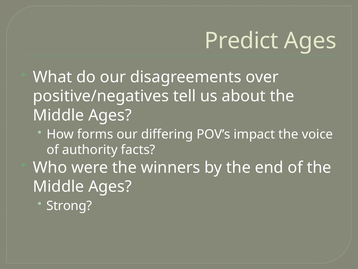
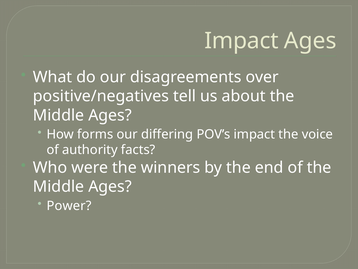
Predict at (241, 41): Predict -> Impact
Strong: Strong -> Power
